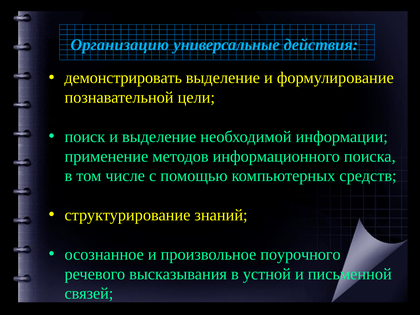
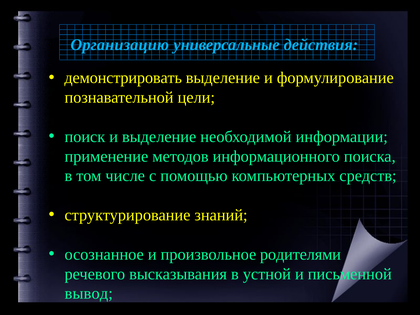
поурочного: поурочного -> родителями
связей: связей -> вывод
